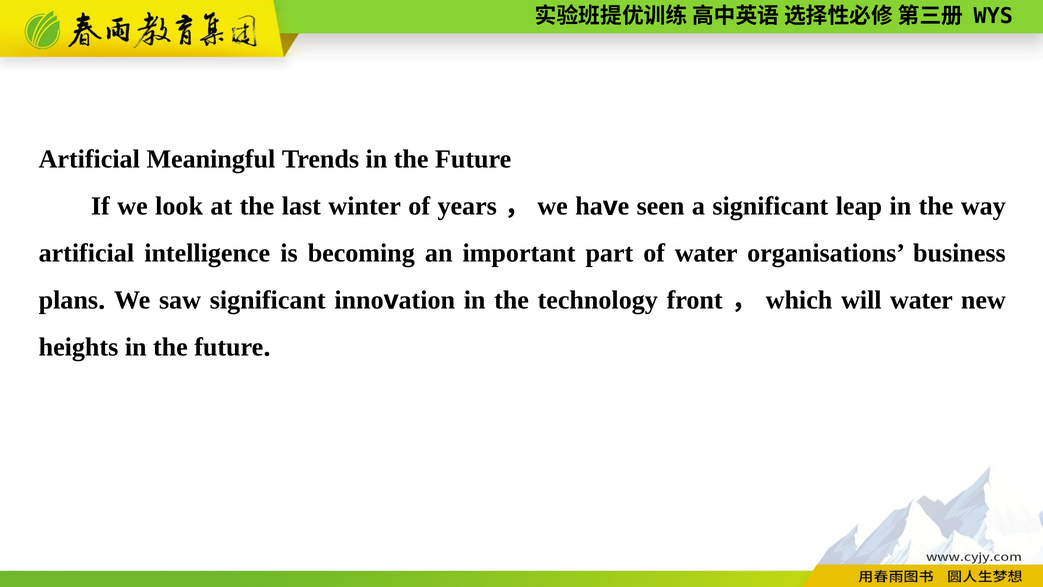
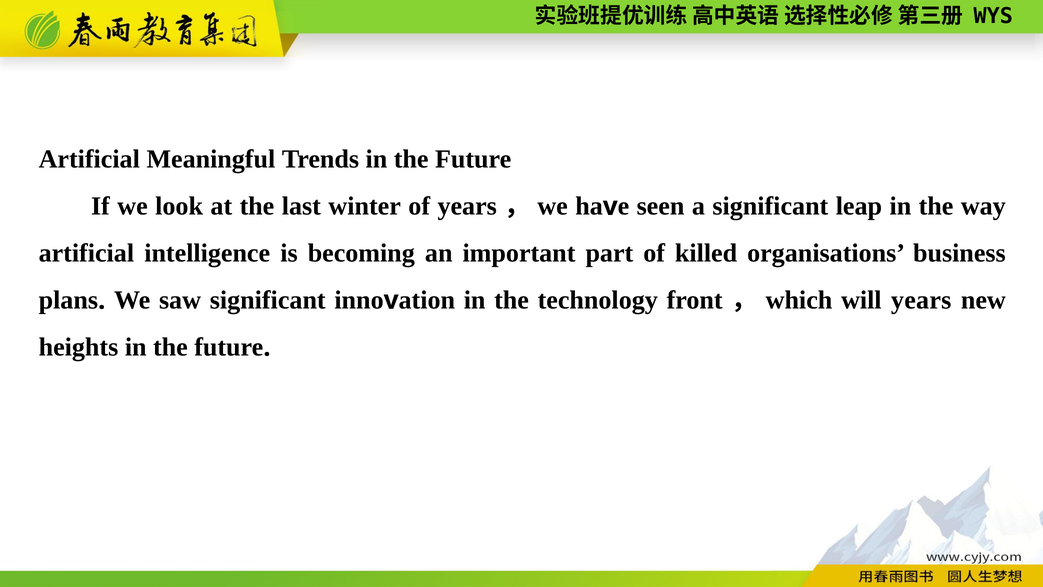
of water: water -> killed
will water: water -> years
